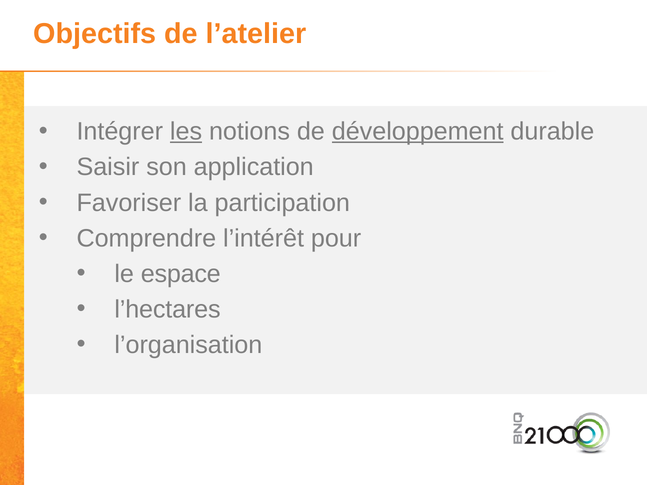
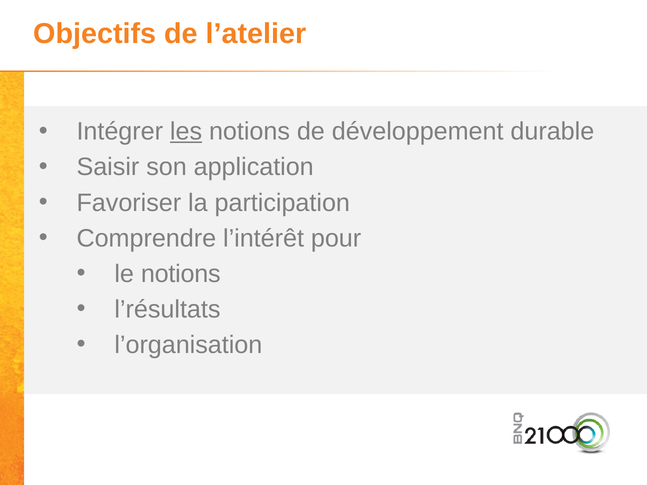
développement underline: present -> none
le espace: espace -> notions
l’hectares: l’hectares -> l’résultats
